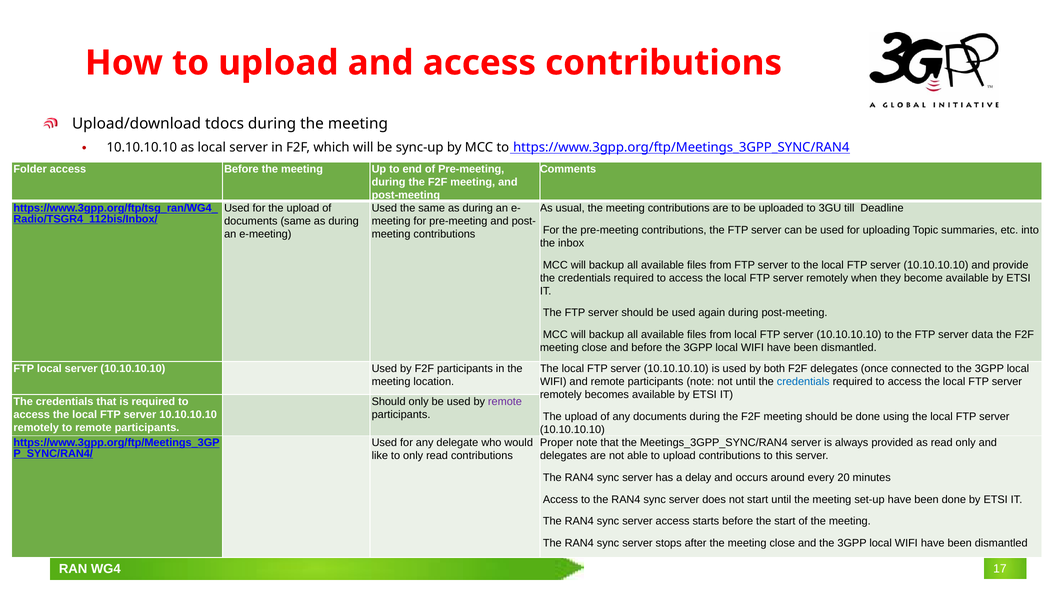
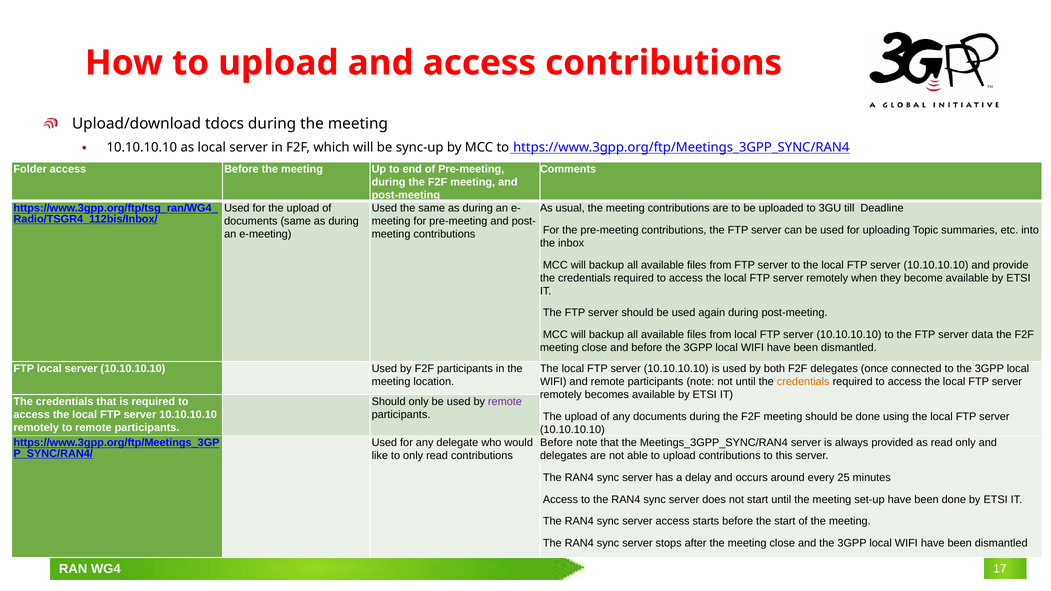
credentials at (803, 382) colour: blue -> orange
Proper at (557, 443): Proper -> Before
20: 20 -> 25
